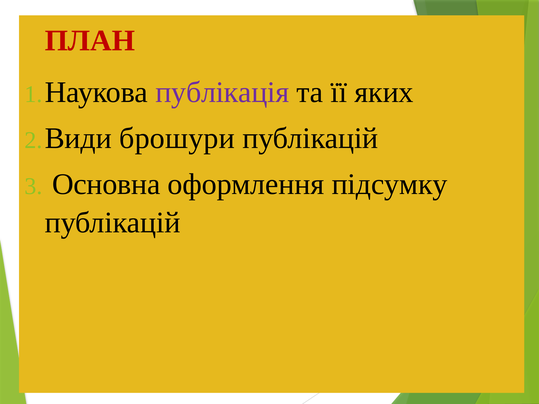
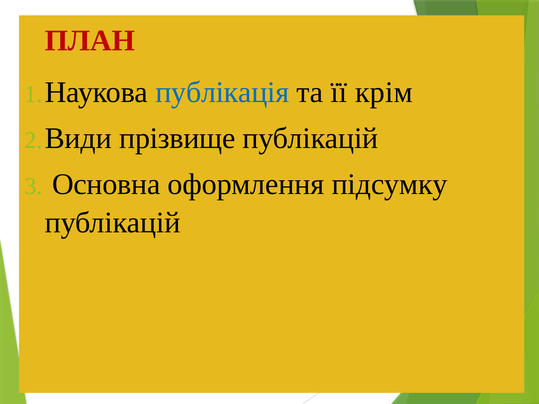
публікація colour: purple -> blue
яких: яких -> крім
брошури: брошури -> прізвище
